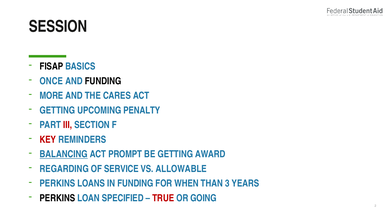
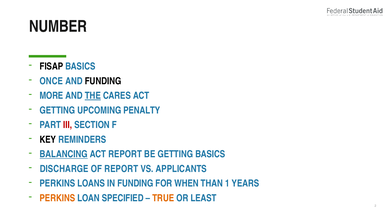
SESSION: SESSION -> NUMBER
THE underline: none -> present
KEY colour: red -> black
ACT PROMPT: PROMPT -> REPORT
GETTING AWARD: AWARD -> BASICS
REGARDING: REGARDING -> DISCHARGE
OF SERVICE: SERVICE -> REPORT
ALLOWABLE: ALLOWABLE -> APPLICANTS
3: 3 -> 1
PERKINS at (57, 198) colour: black -> orange
TRUE colour: red -> orange
GOING: GOING -> LEAST
